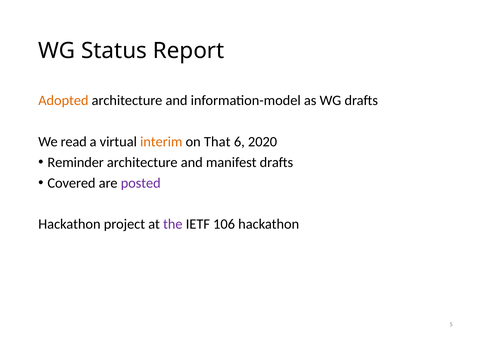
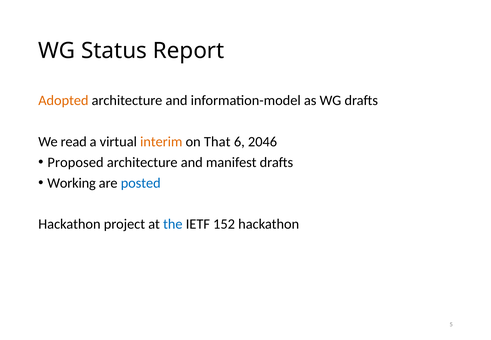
2020: 2020 -> 2046
Reminder: Reminder -> Proposed
Covered: Covered -> Working
posted colour: purple -> blue
the colour: purple -> blue
106: 106 -> 152
